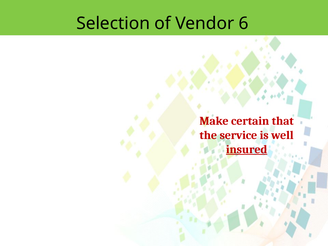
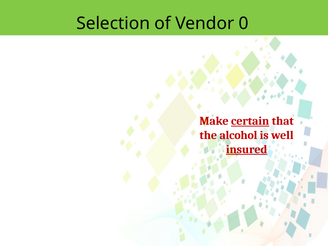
6: 6 -> 0
certain underline: none -> present
service: service -> alcohol
